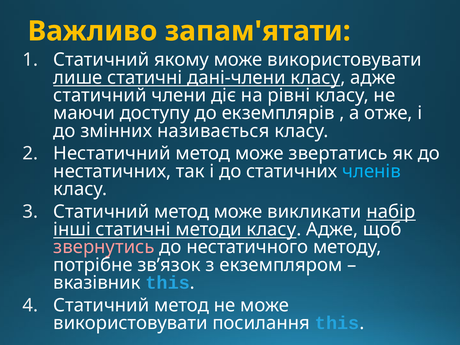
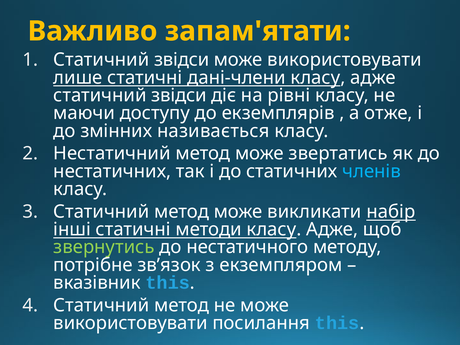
якому at (182, 60): якому -> звідси
члени at (179, 95): члени -> звідси
звернутись colour: pink -> light green
